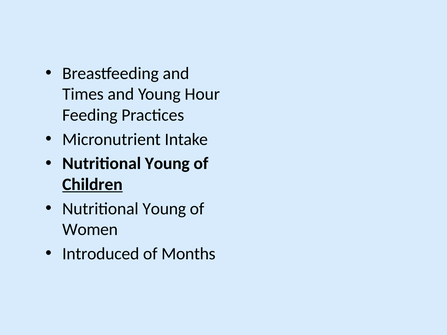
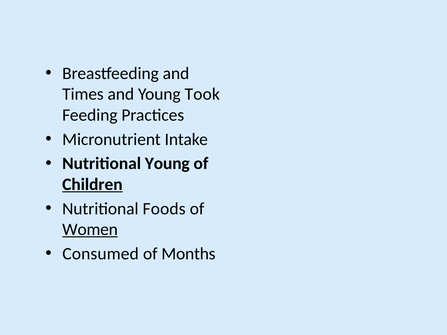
Hour: Hour -> Took
Young at (164, 209): Young -> Foods
Women underline: none -> present
Introduced: Introduced -> Consumed
